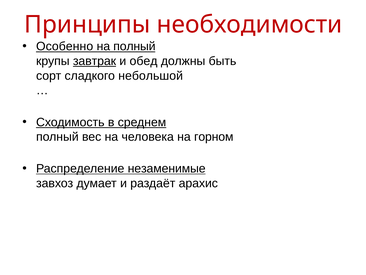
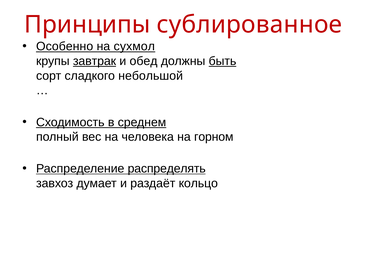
необходимости: необходимости -> сублированное
на полный: полный -> сухмол
быть underline: none -> present
незаменимые: незаменимые -> распределять
арахис: арахис -> кольцо
